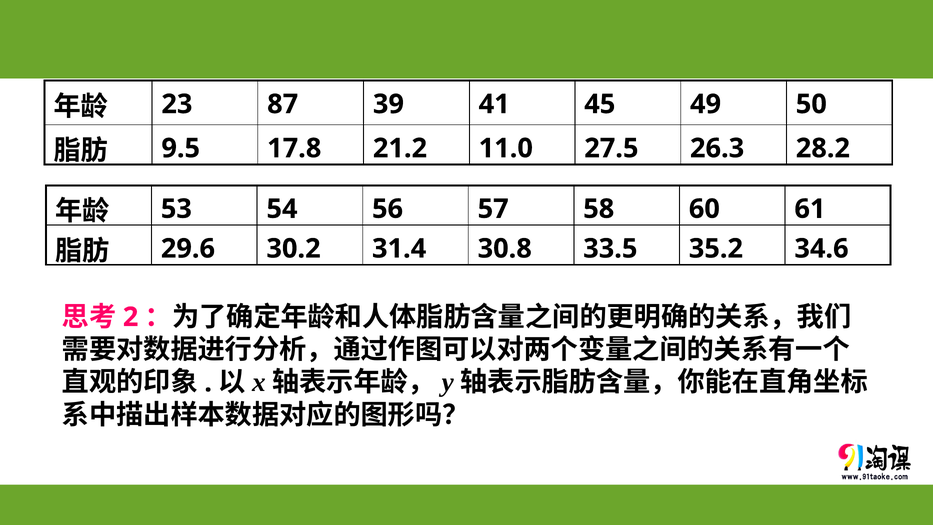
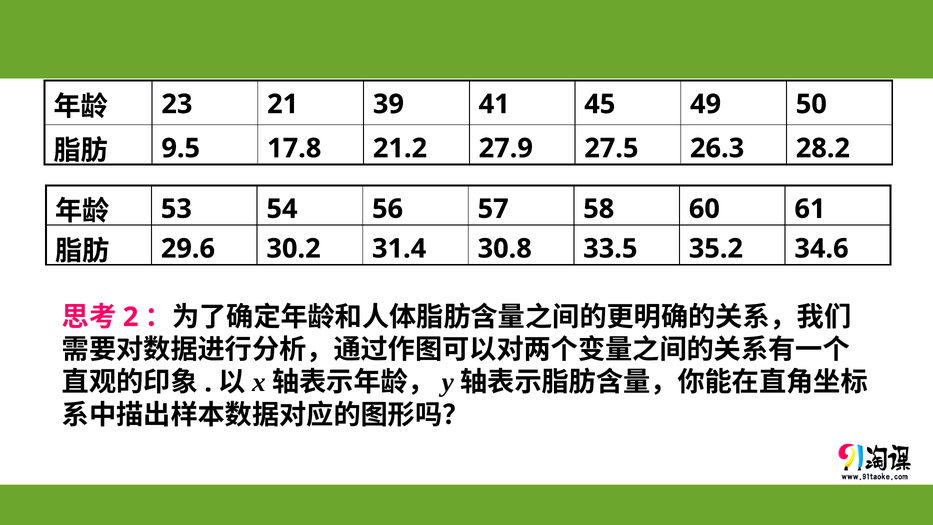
87: 87 -> 21
11.0: 11.0 -> 27.9
